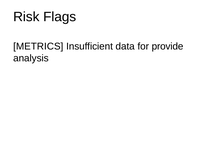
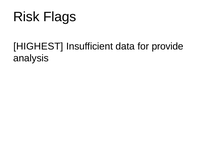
METRICS: METRICS -> HIGHEST
